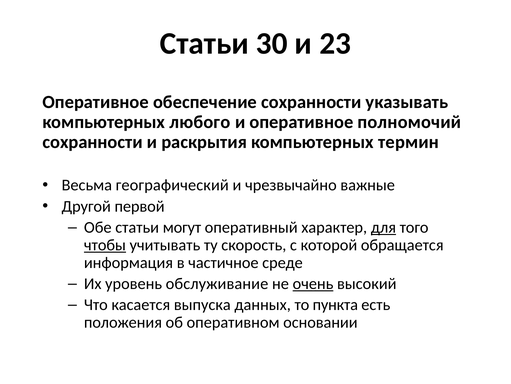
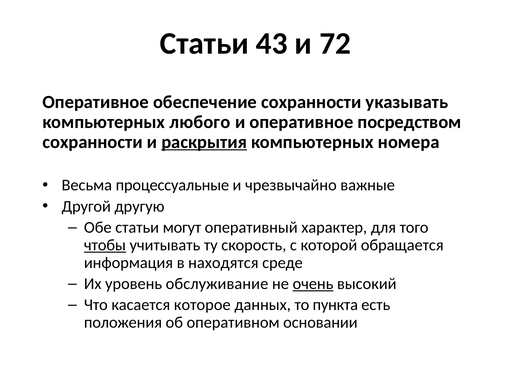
30: 30 -> 43
23: 23 -> 72
полномочий: полномочий -> посредством
раскрытия underline: none -> present
термин: термин -> номера
географический: географический -> процессуальные
первой: первой -> другую
для underline: present -> none
частичное: частичное -> находятся
выпуска: выпуска -> которое
